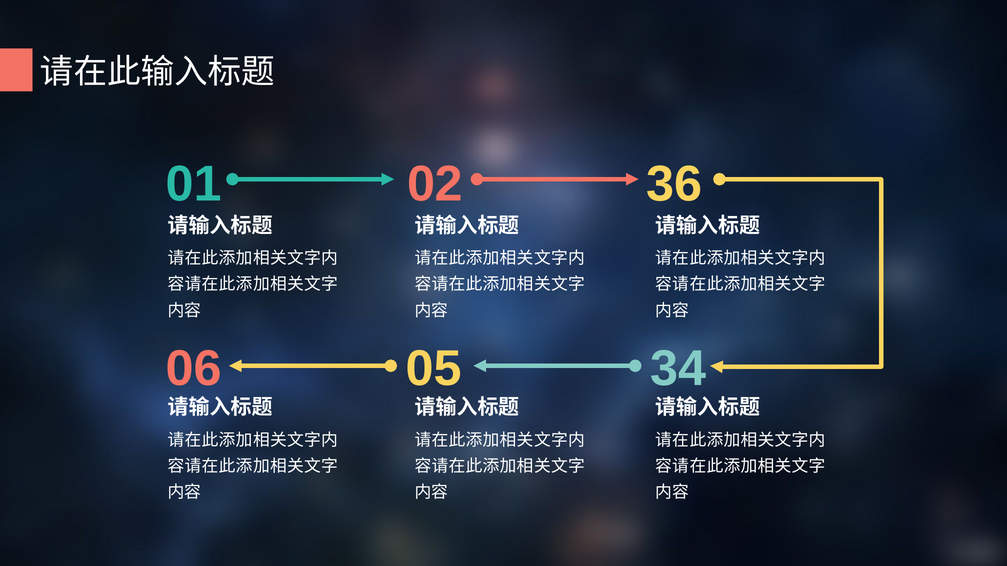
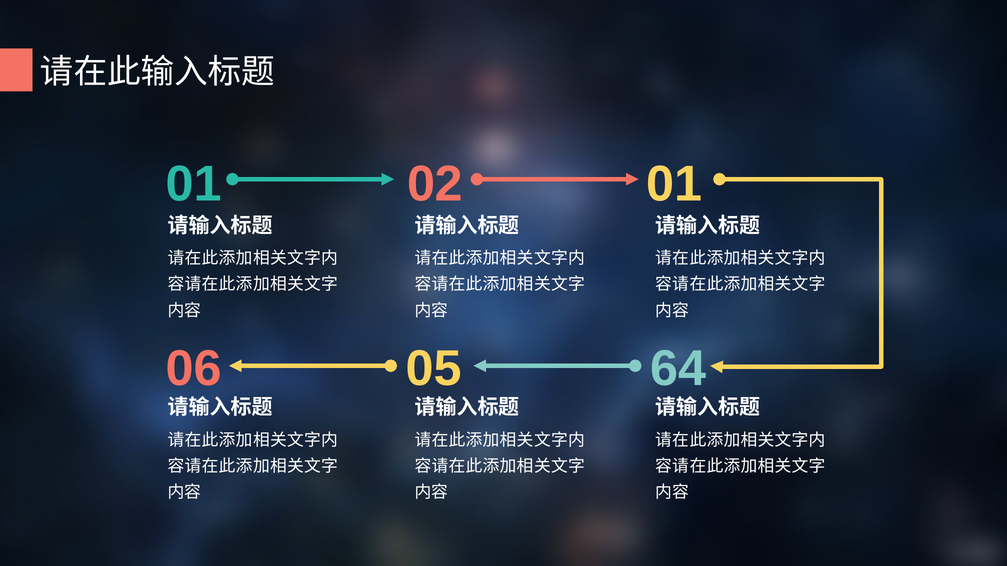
02 36: 36 -> 01
34: 34 -> 64
